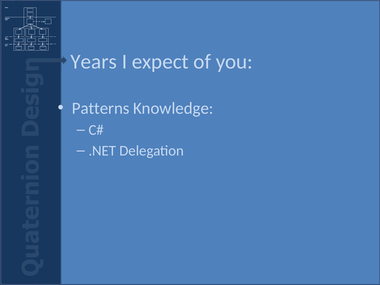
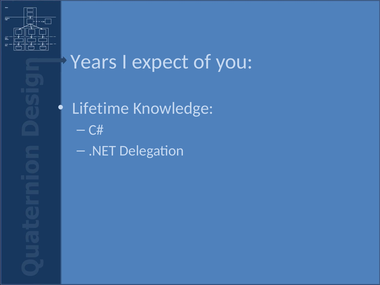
Patterns: Patterns -> Lifetime
